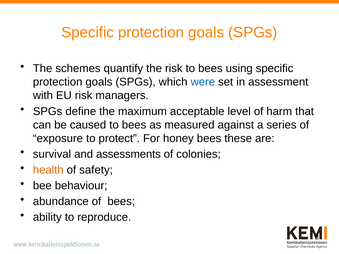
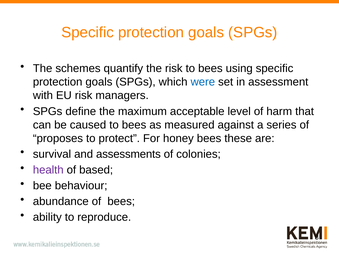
exposure: exposure -> proposes
health colour: orange -> purple
safety: safety -> based
